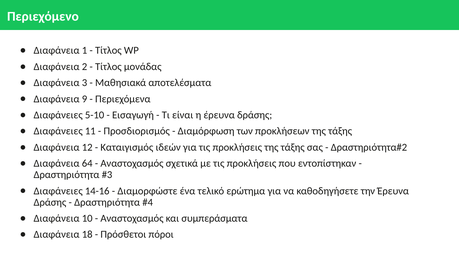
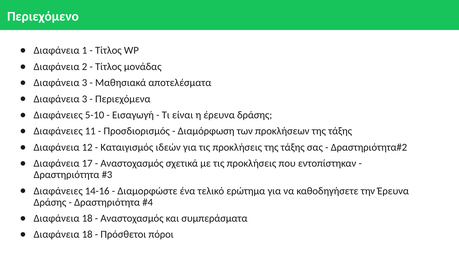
9 at (85, 99): 9 -> 3
64: 64 -> 17
10 at (87, 219): 10 -> 18
